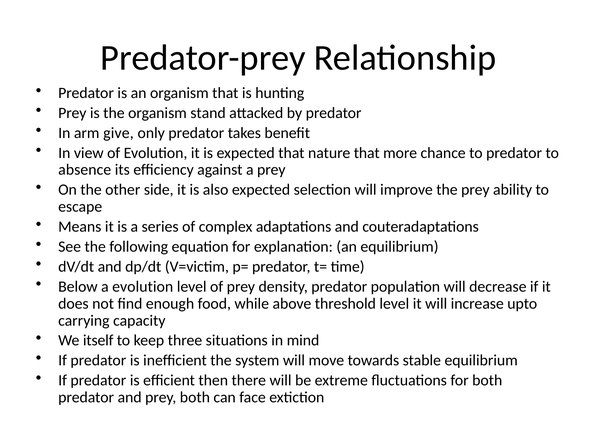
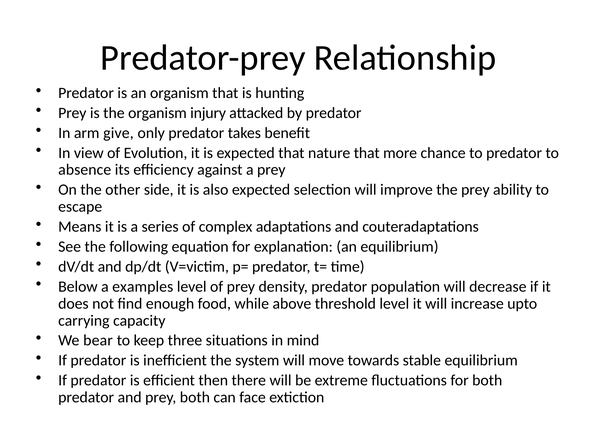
stand: stand -> injury
a evolution: evolution -> examples
itself: itself -> bear
